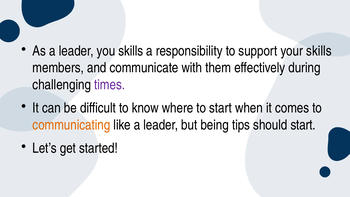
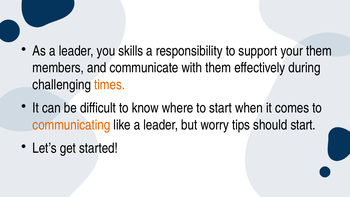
your skills: skills -> them
times colour: purple -> orange
being: being -> worry
